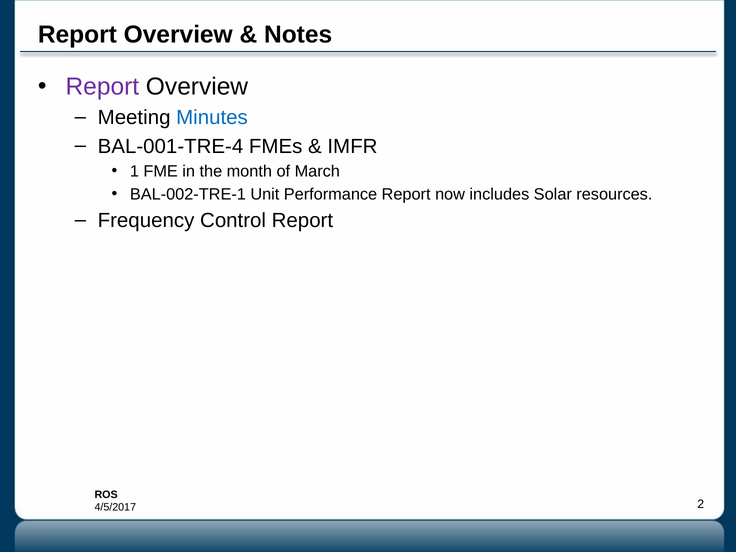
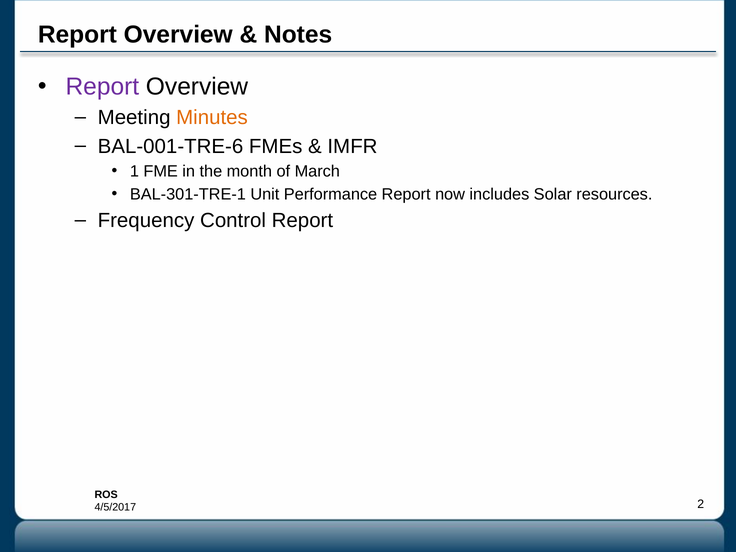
Minutes colour: blue -> orange
BAL-001-TRE-4: BAL-001-TRE-4 -> BAL-001-TRE-6
BAL-002-TRE-1: BAL-002-TRE-1 -> BAL-301-TRE-1
